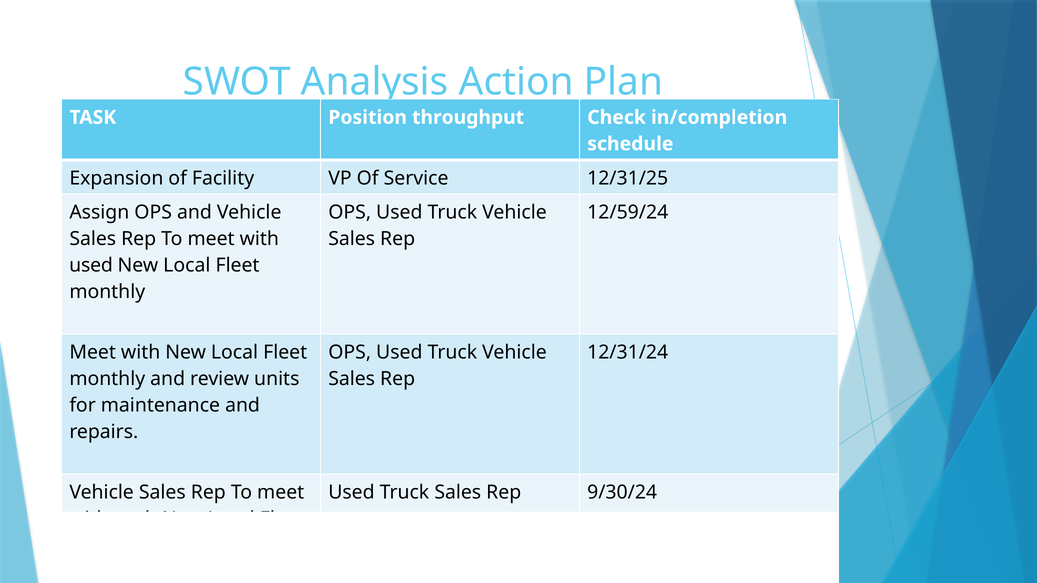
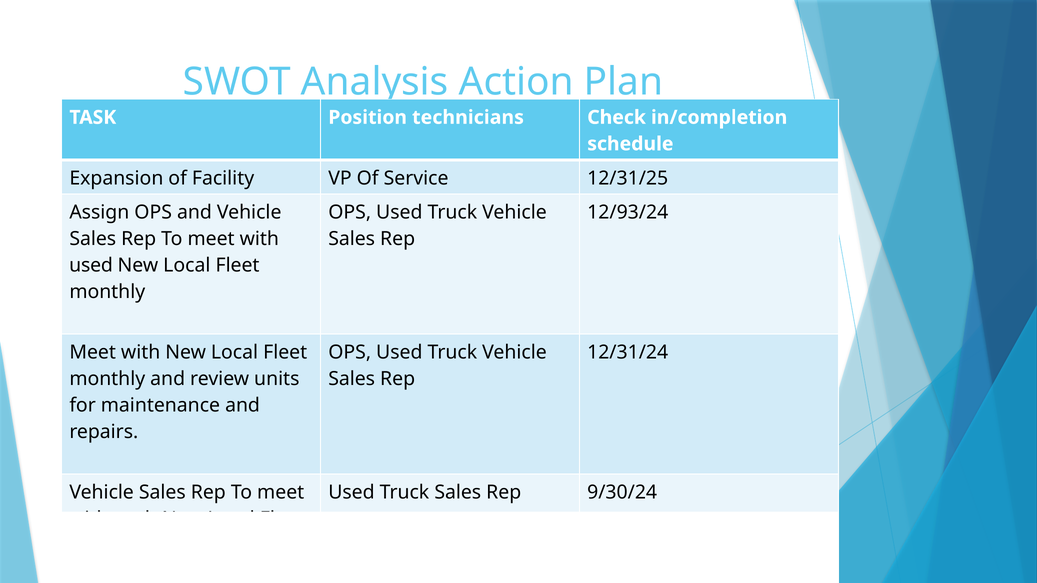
throughput: throughput -> technicians
12/59/24: 12/59/24 -> 12/93/24
